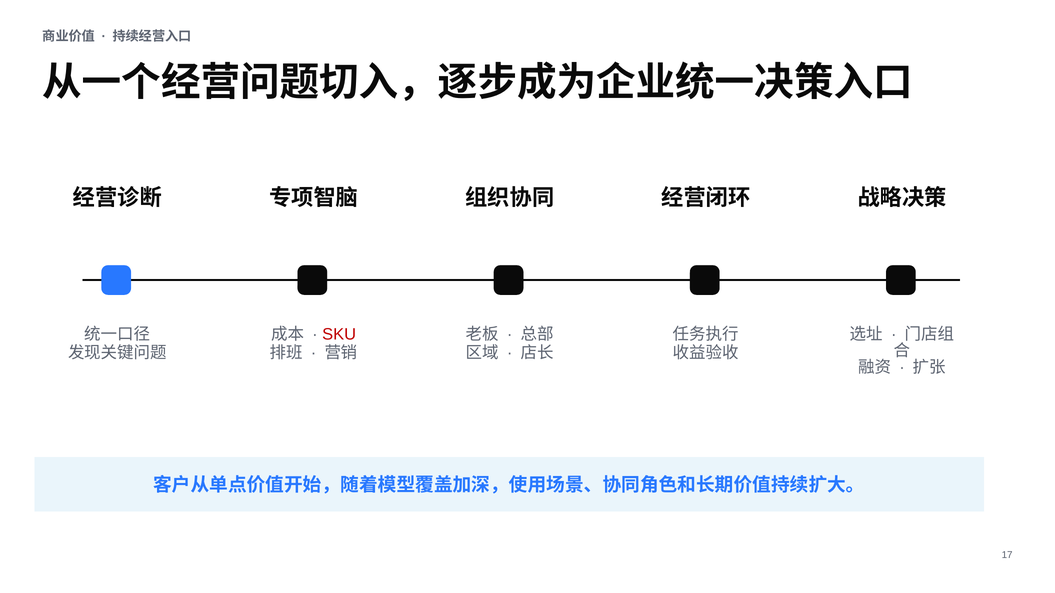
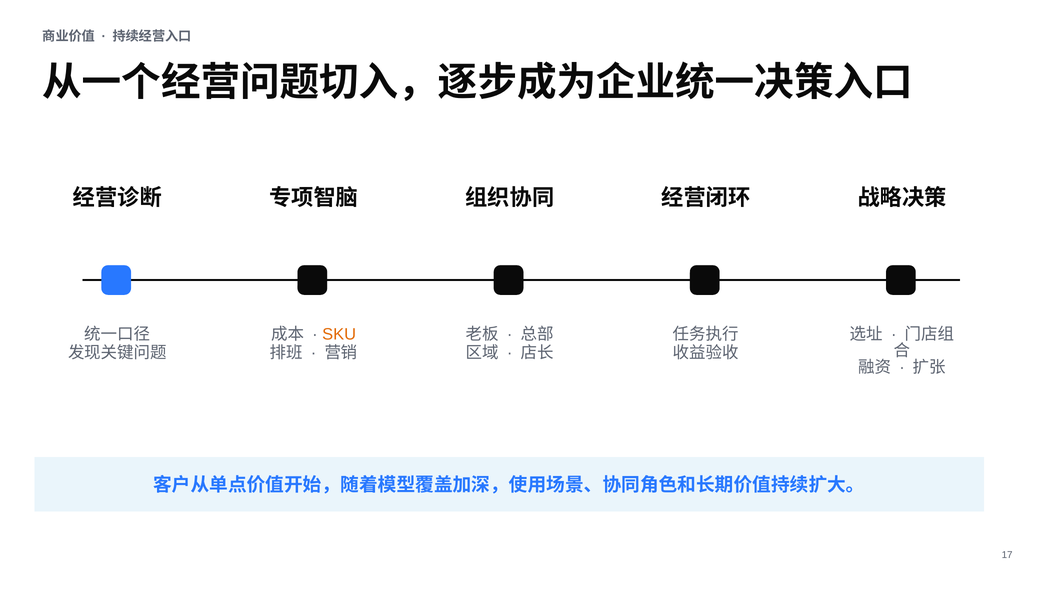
SKU colour: red -> orange
